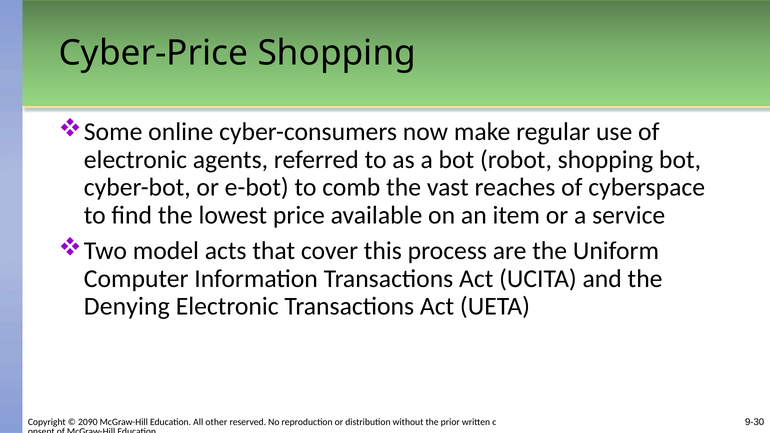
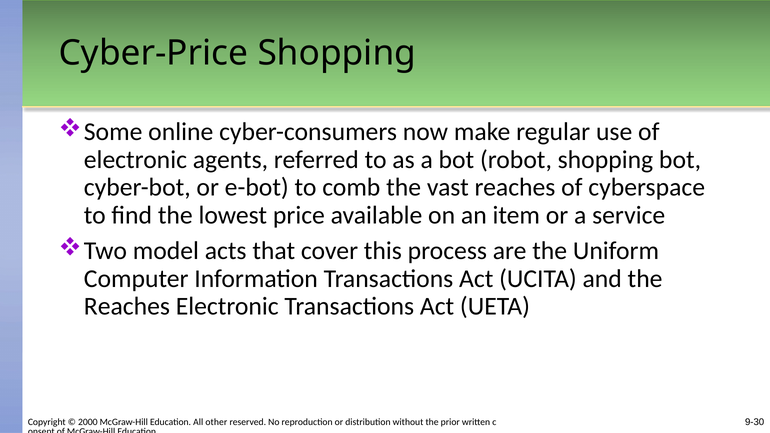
Denying at (127, 306): Denying -> Reaches
2090: 2090 -> 2000
